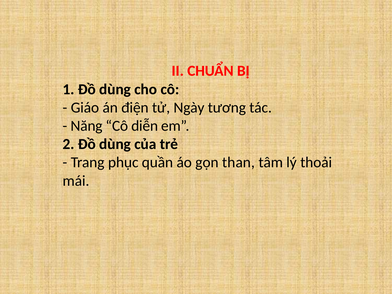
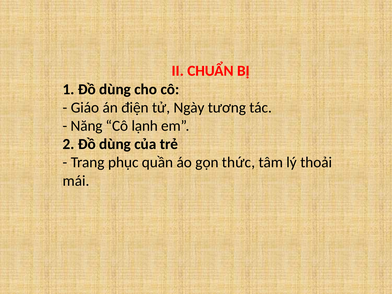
diễn: diễn -> lạnh
than: than -> thức
